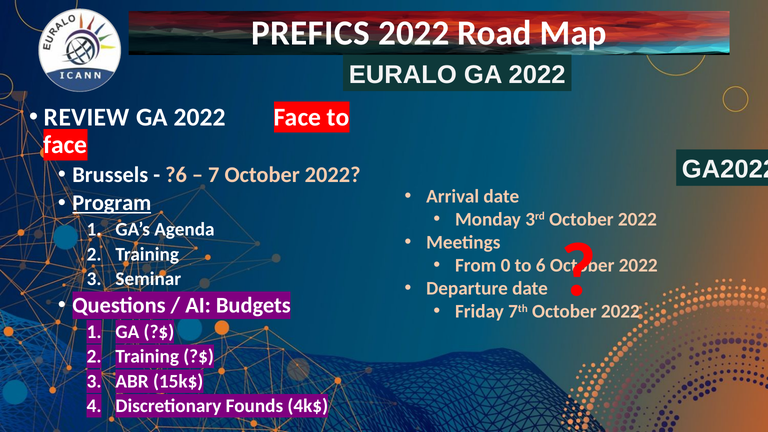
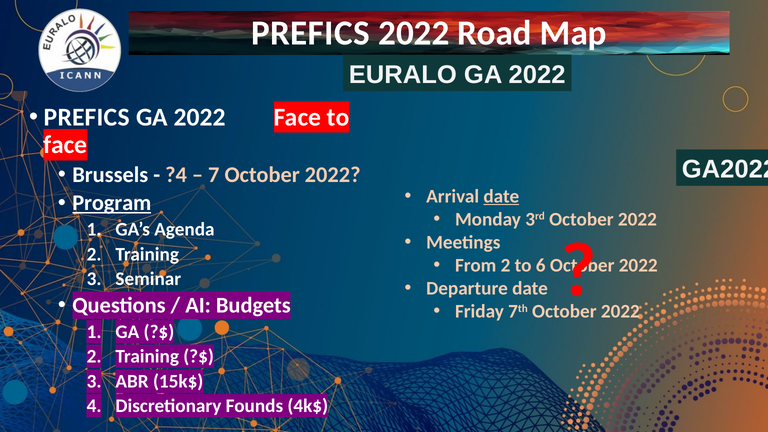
REVIEW at (87, 117): REVIEW -> PREFICS
?6: ?6 -> ?4
date at (501, 196) underline: none -> present
From 0: 0 -> 2
